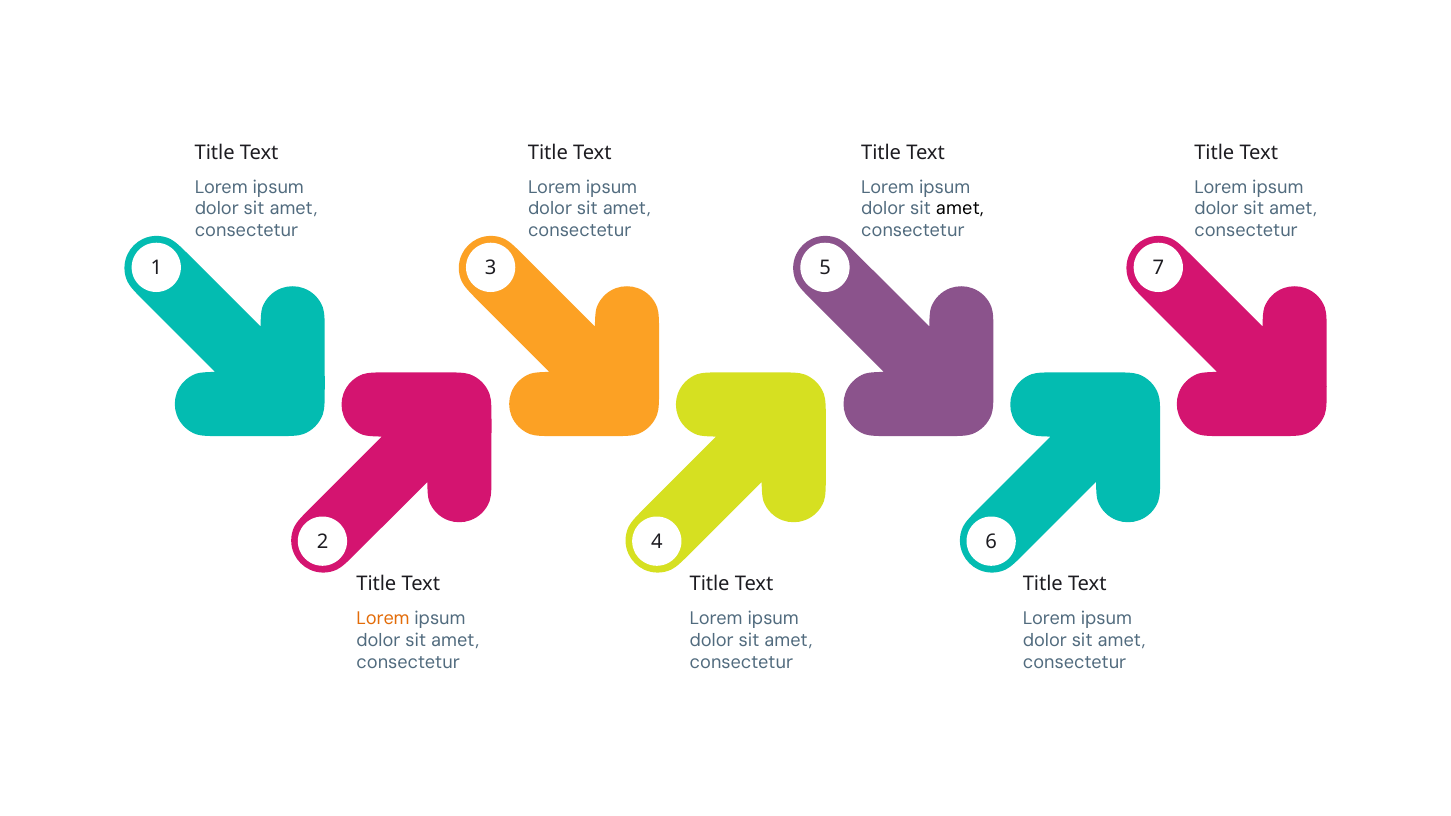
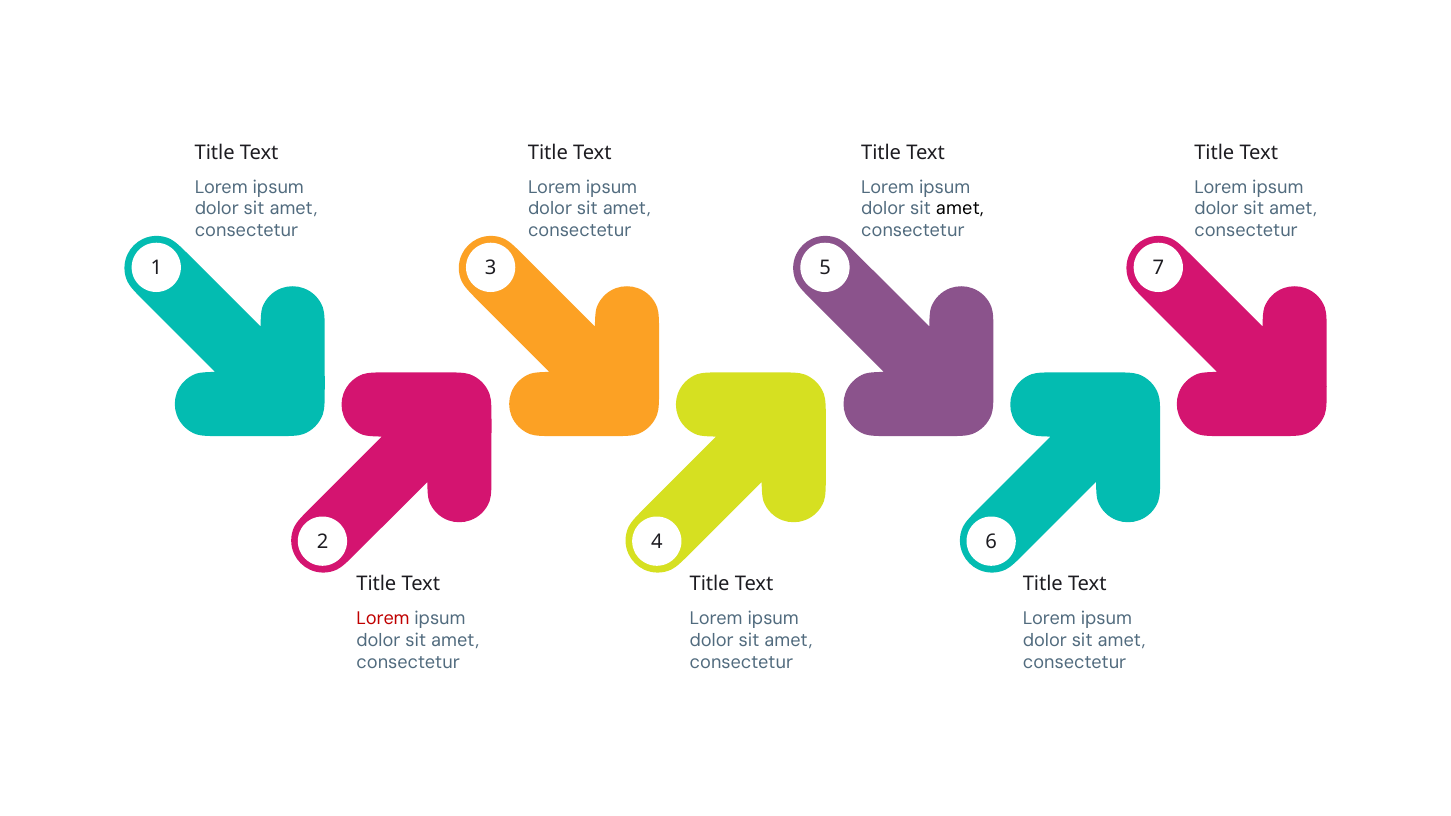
Lorem at (383, 619) colour: orange -> red
